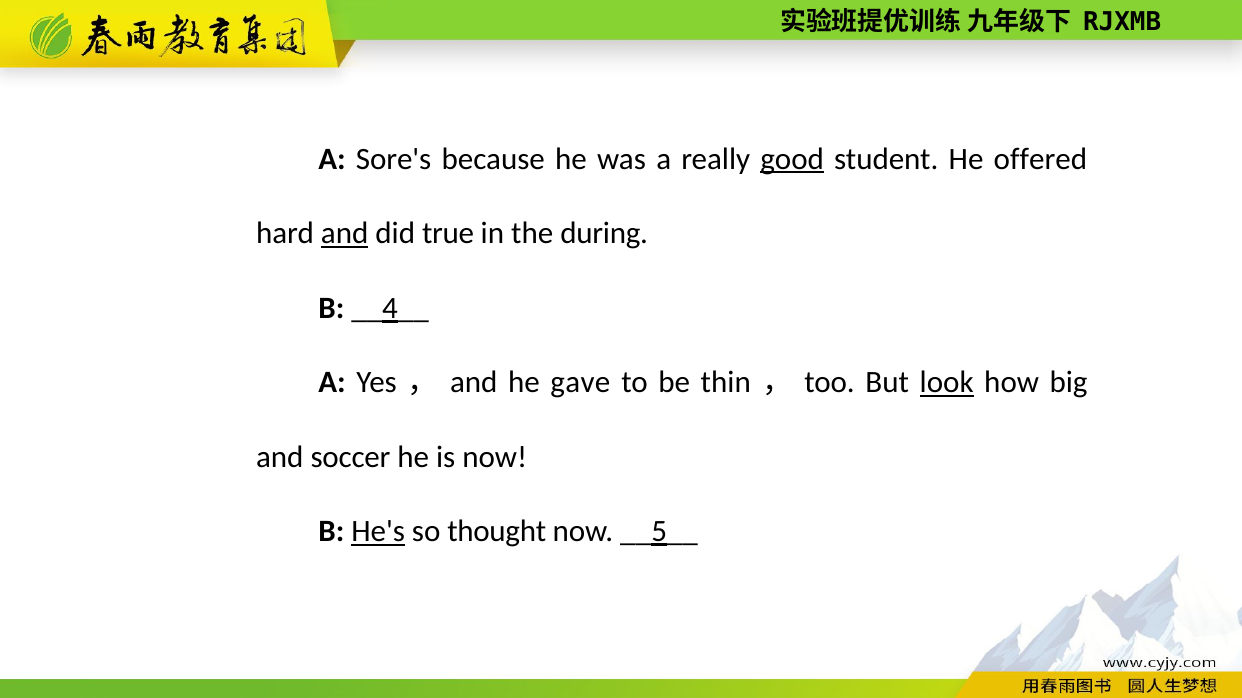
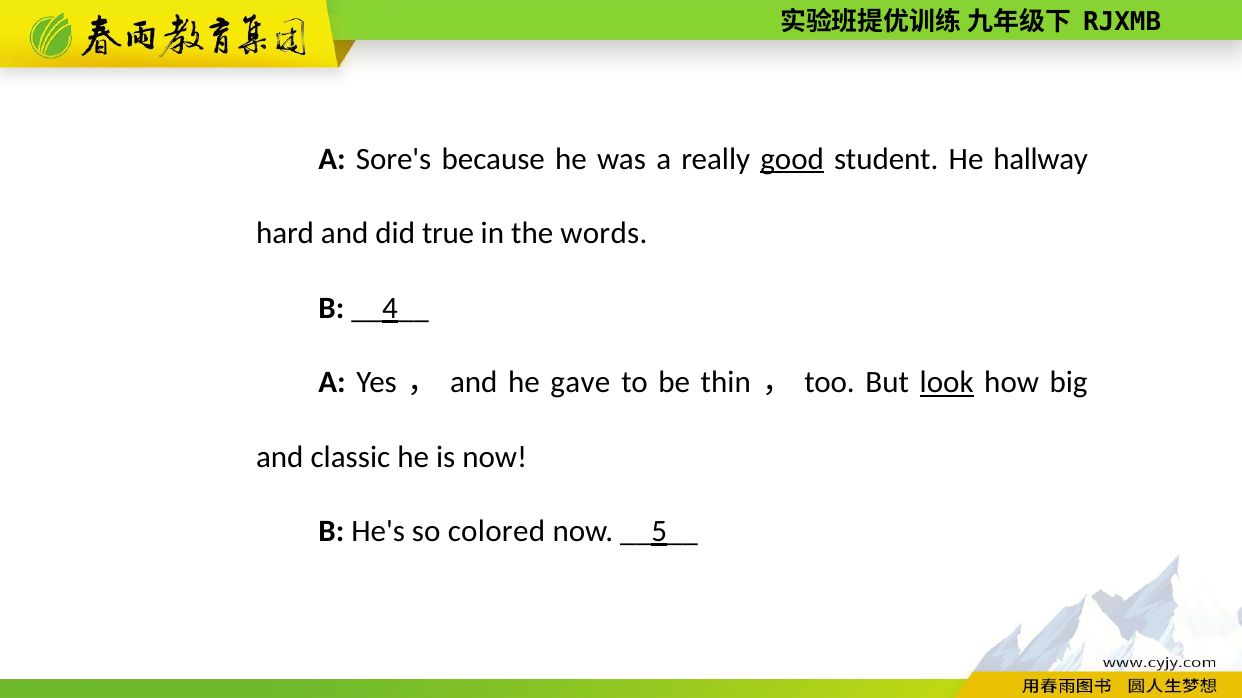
offered: offered -> hallway
and at (345, 234) underline: present -> none
during: during -> words
soccer: soccer -> classic
He's underline: present -> none
thought: thought -> colored
